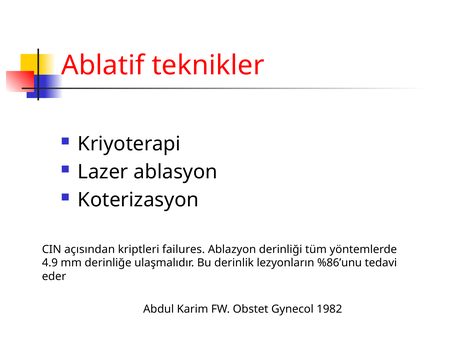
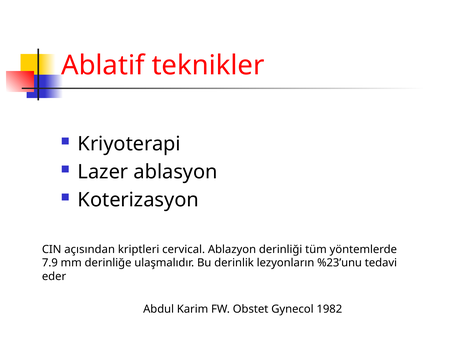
failures: failures -> cervical
4.9: 4.9 -> 7.9
%86’unu: %86’unu -> %23’unu
